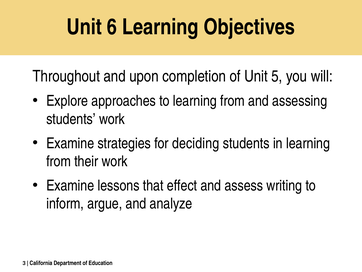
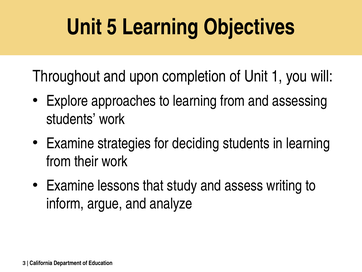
6: 6 -> 5
5: 5 -> 1
effect: effect -> study
